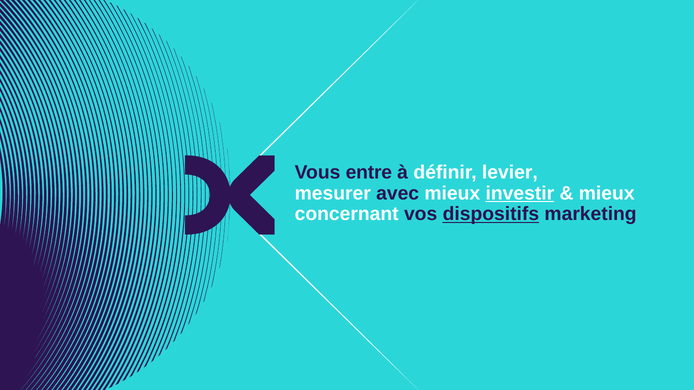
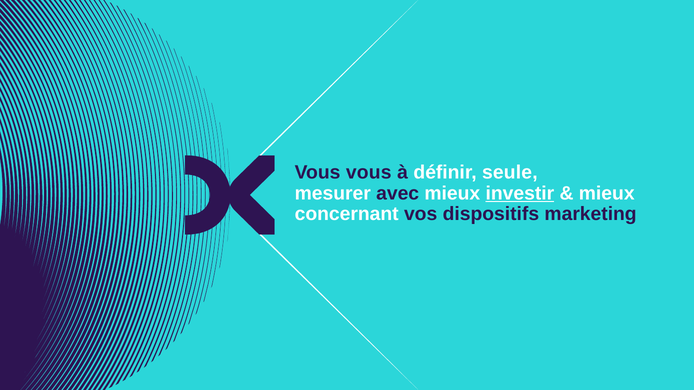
Vous entre: entre -> vous
levier: levier -> seule
dispositifs underline: present -> none
